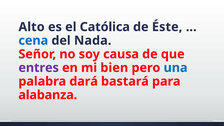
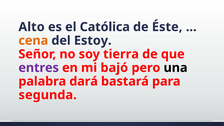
cena colour: blue -> orange
Nada: Nada -> Estoy
causa: causa -> tierra
bien: bien -> bajó
una colour: blue -> black
alabanza: alabanza -> segunda
